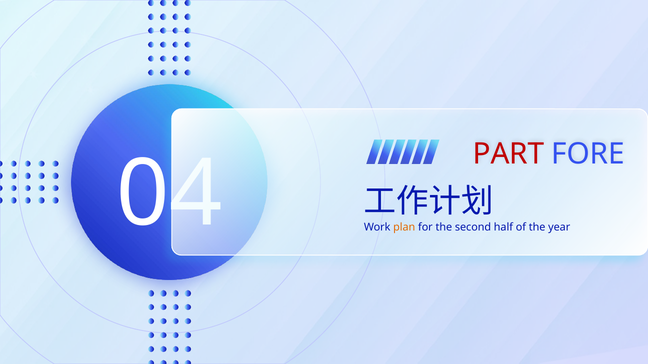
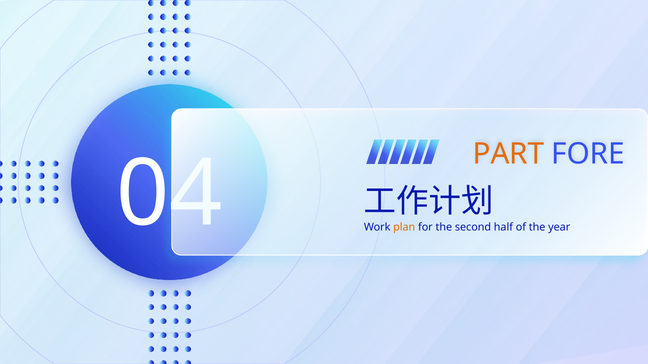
PART colour: red -> orange
